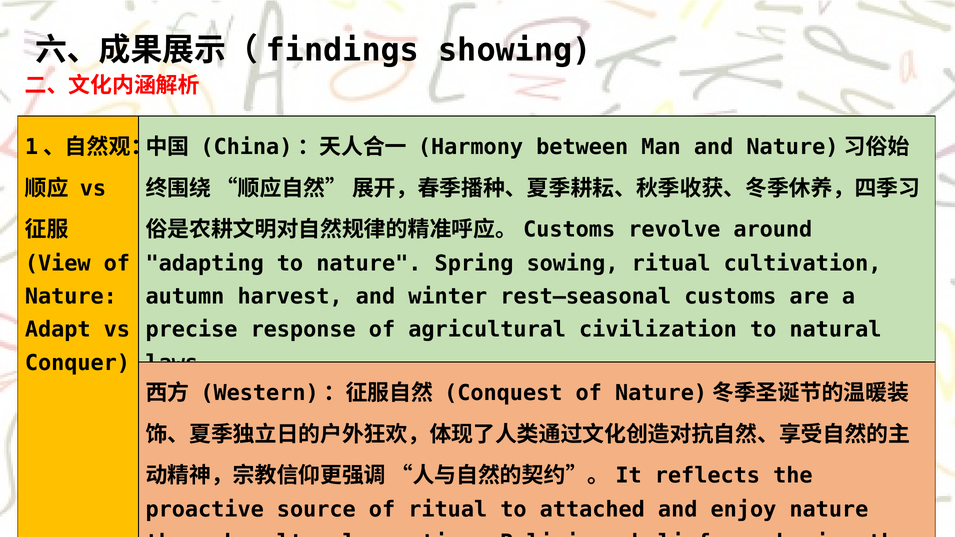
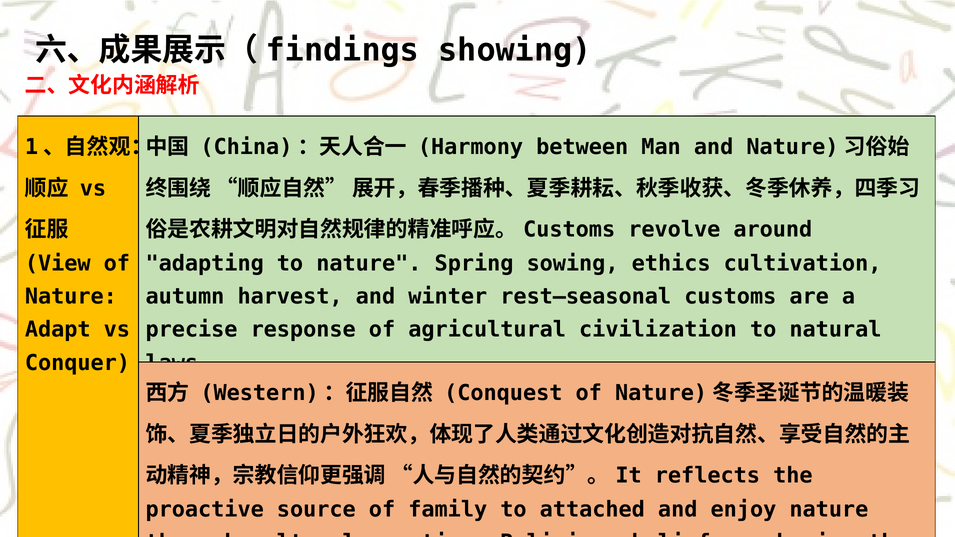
sowing ritual: ritual -> ethics
of ritual: ritual -> family
